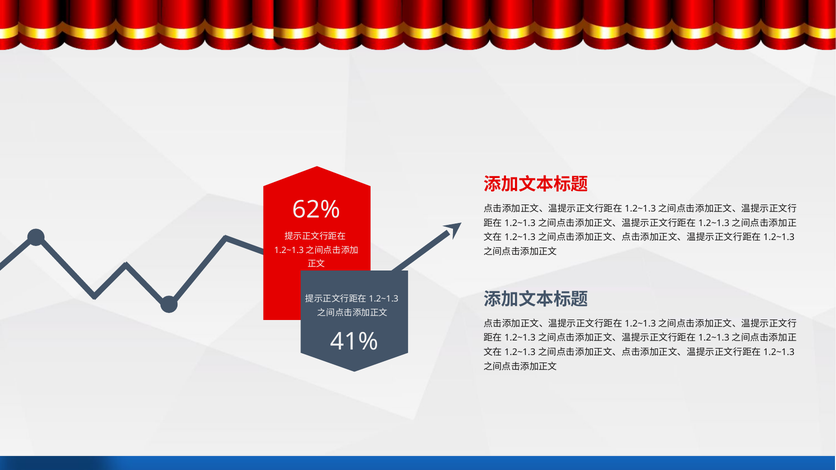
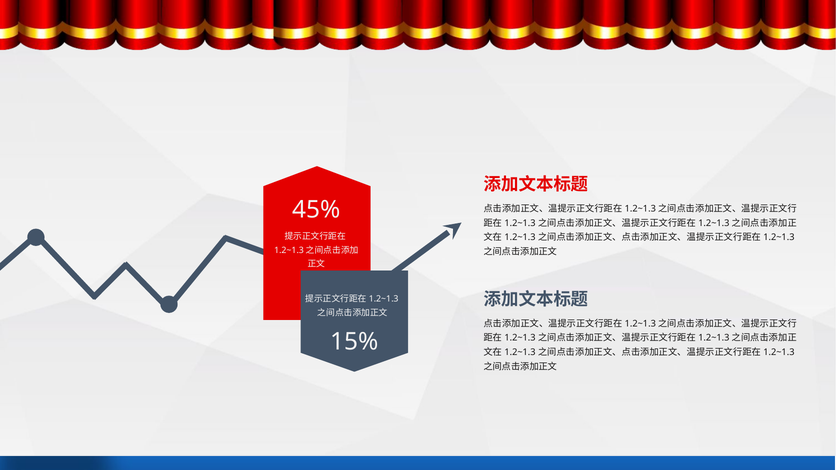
62%: 62% -> 45%
41%: 41% -> 15%
